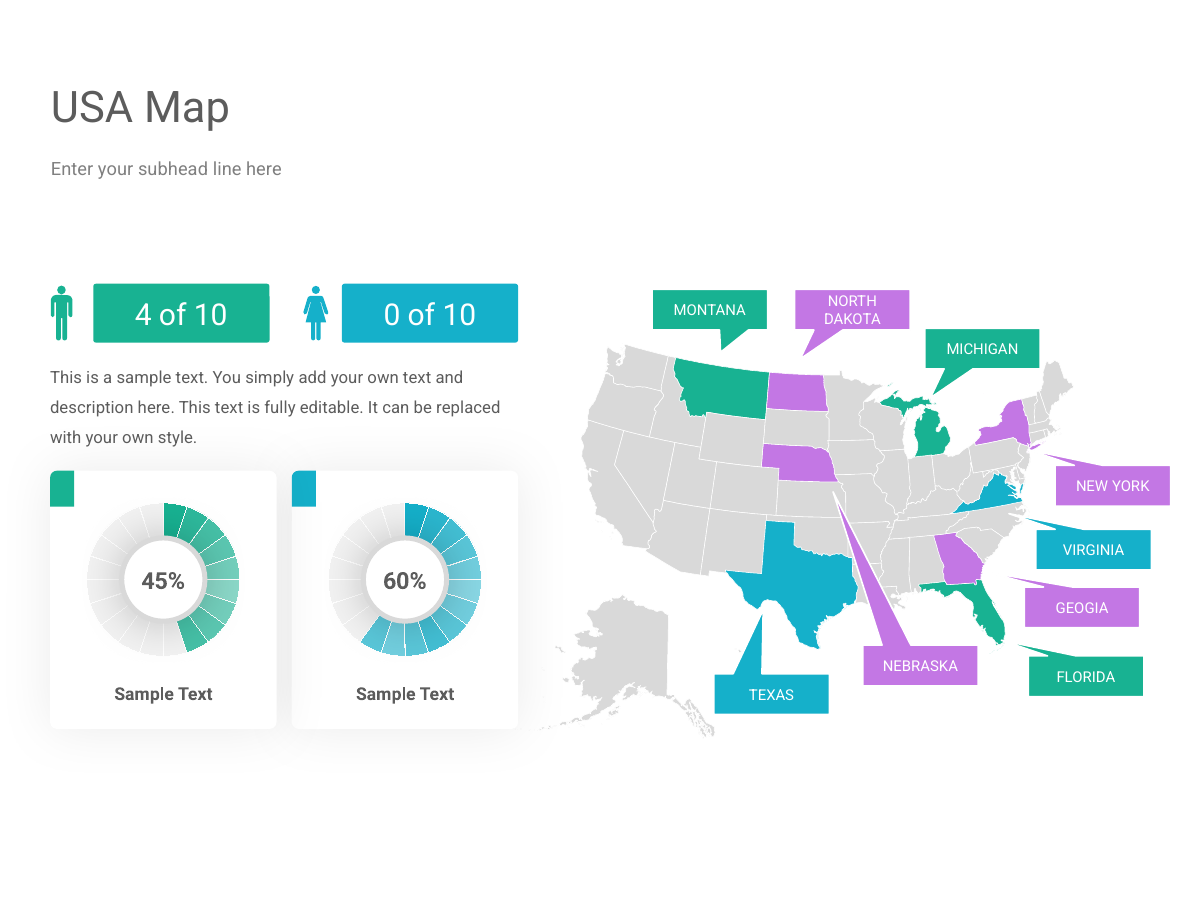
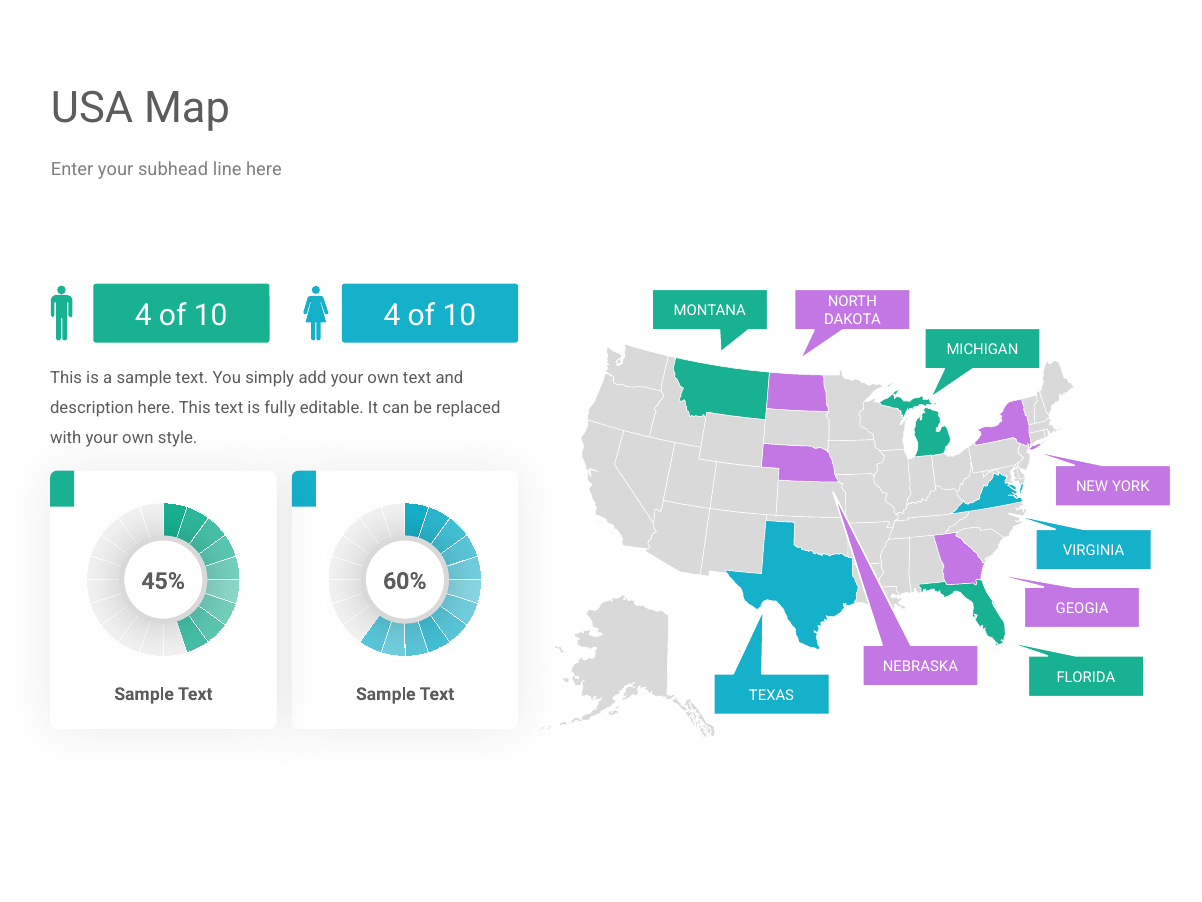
10 0: 0 -> 4
